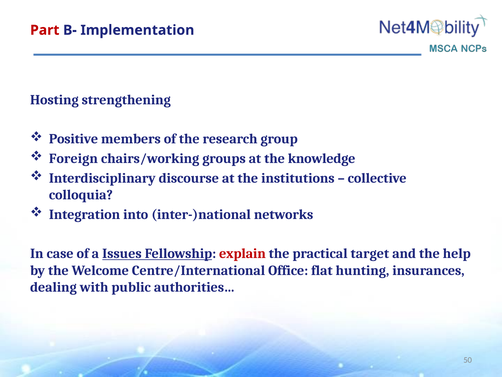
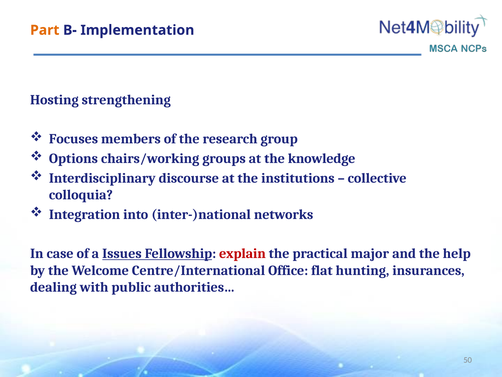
Part colour: red -> orange
Positive: Positive -> Focuses
Foreign: Foreign -> Options
target: target -> major
